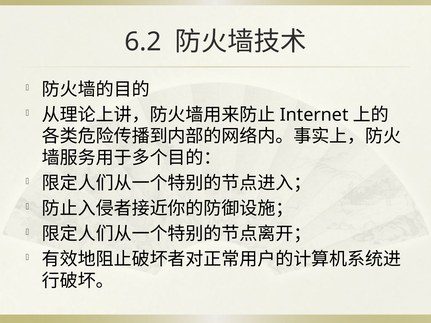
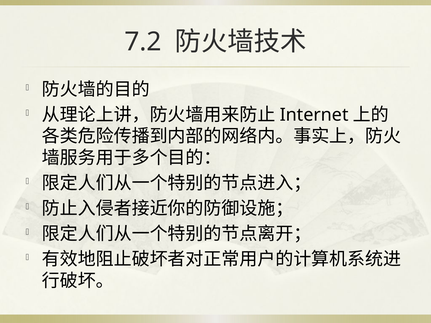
6.2: 6.2 -> 7.2
